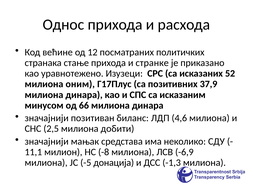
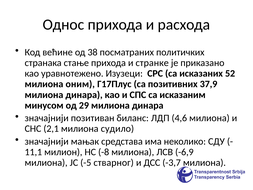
12: 12 -> 38
66: 66 -> 29
2,5: 2,5 -> 2,1
добити: добити -> судило
донација: донација -> стварног
-1,3: -1,3 -> -3,7
